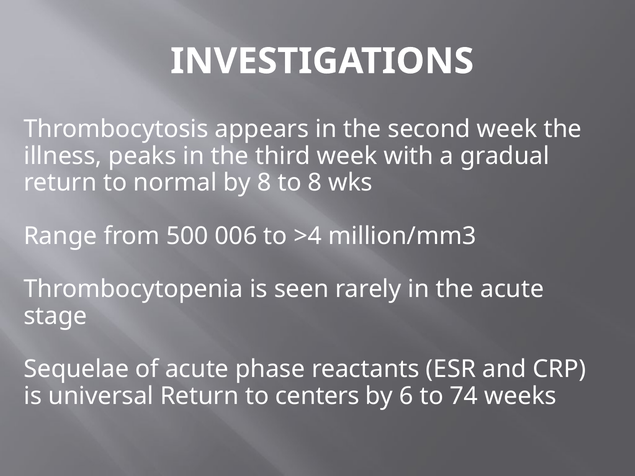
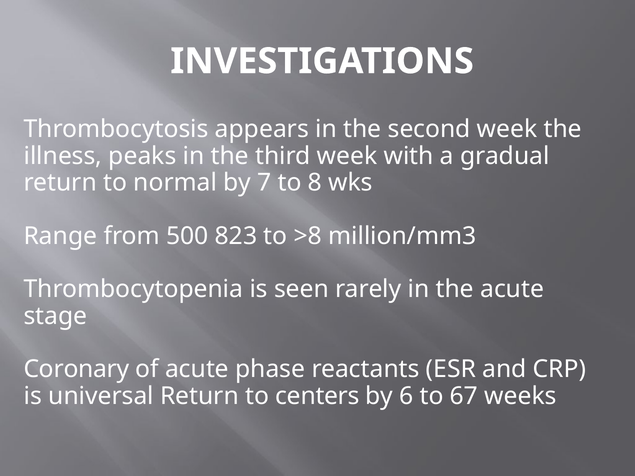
by 8: 8 -> 7
006: 006 -> 823
>4: >4 -> >8
Sequelae: Sequelae -> Coronary
74: 74 -> 67
